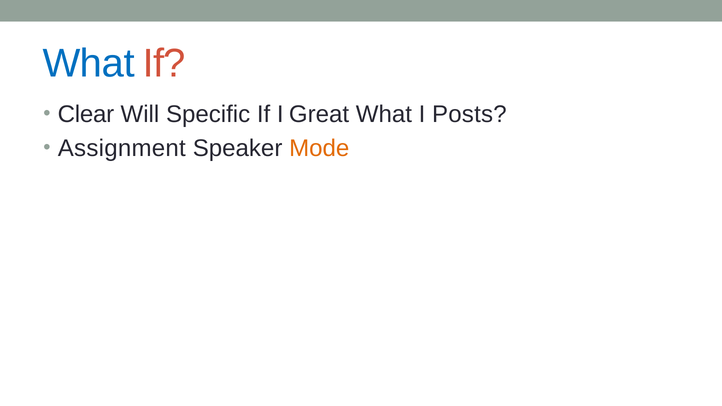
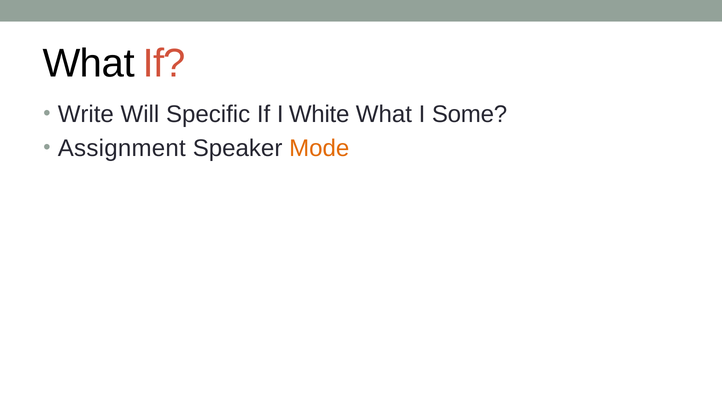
What at (89, 64) colour: blue -> black
Clear: Clear -> Write
Great: Great -> White
Posts: Posts -> Some
